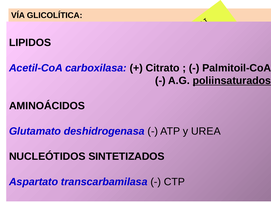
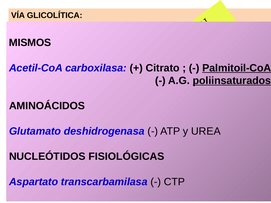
LIPIDOS: LIPIDOS -> MISMOS
Palmitoil-CoA underline: none -> present
SINTETIZADOS: SINTETIZADOS -> FISIOLÓGICAS
